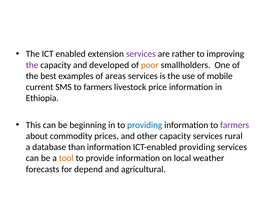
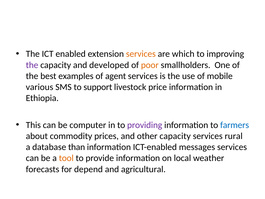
services at (141, 54) colour: purple -> orange
rather: rather -> which
areas: areas -> agent
current: current -> various
SMS to farmers: farmers -> support
beginning: beginning -> computer
providing at (145, 125) colour: blue -> purple
farmers at (235, 125) colour: purple -> blue
ICT-enabled providing: providing -> messages
